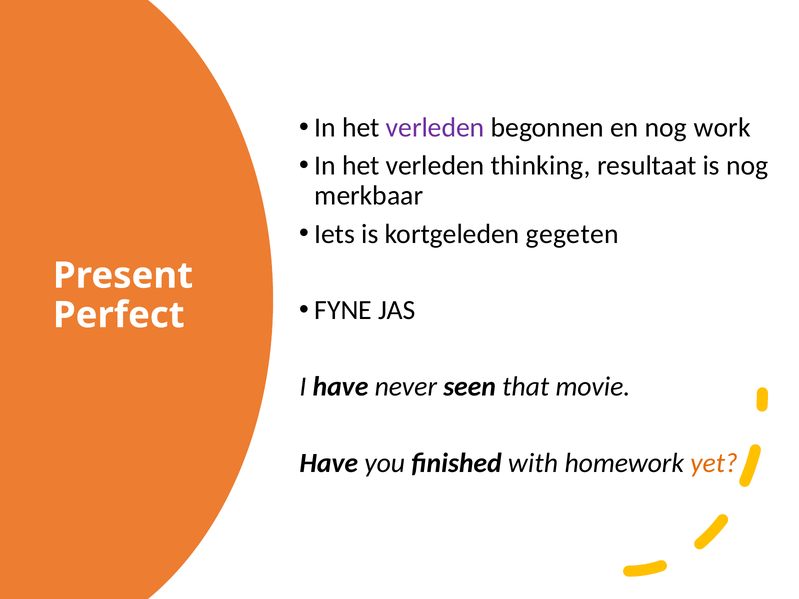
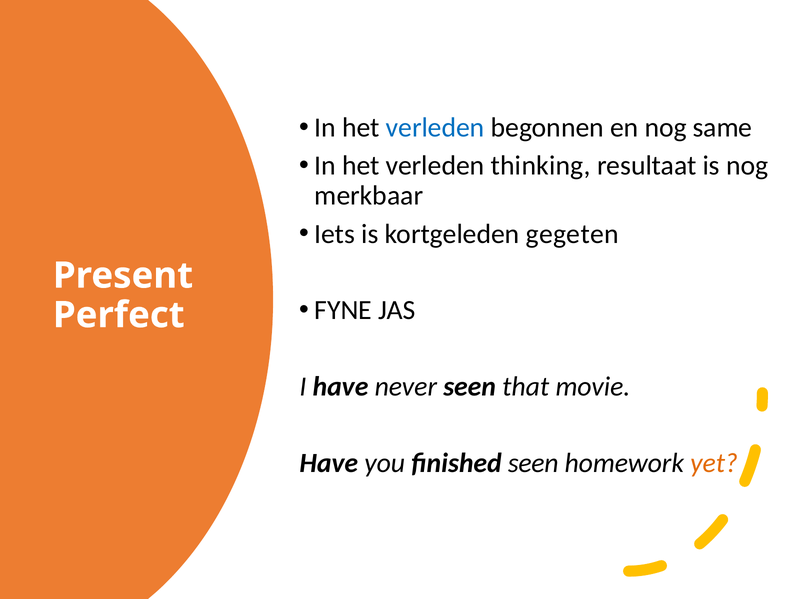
verleden at (435, 128) colour: purple -> blue
work: work -> same
finished with: with -> seen
